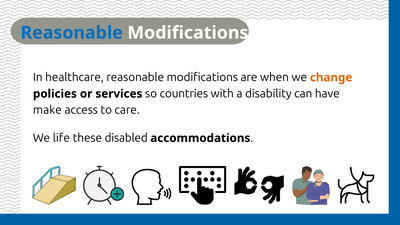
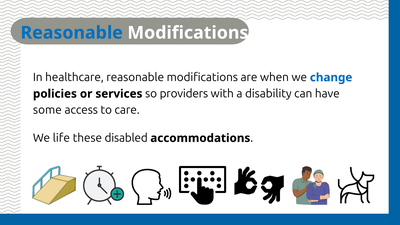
change colour: orange -> blue
countries: countries -> providers
make: make -> some
